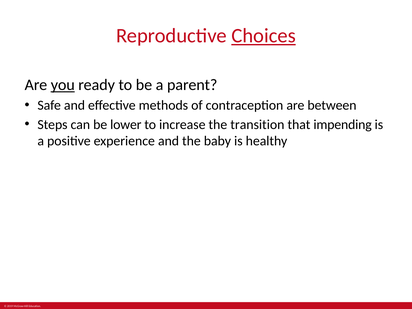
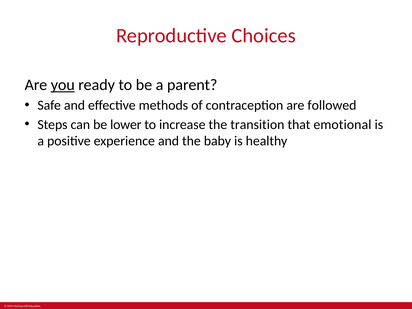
Choices underline: present -> none
between: between -> followed
impending: impending -> emotional
